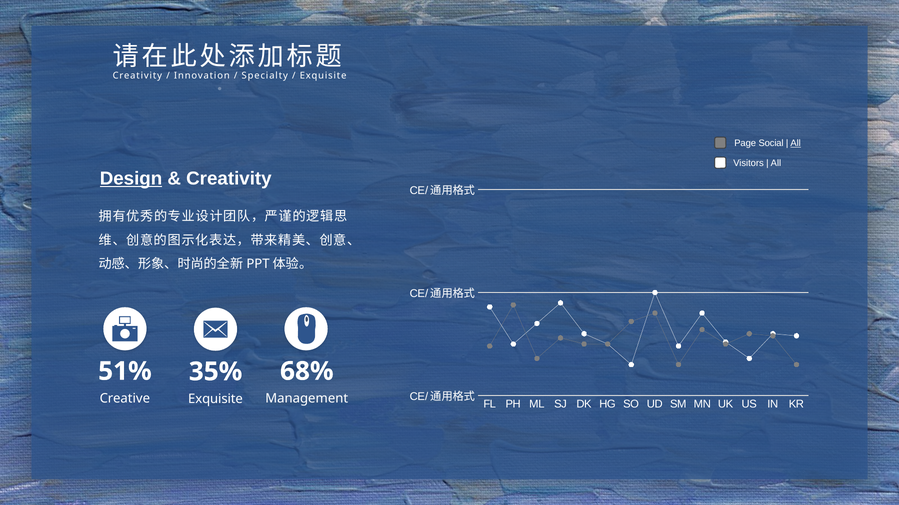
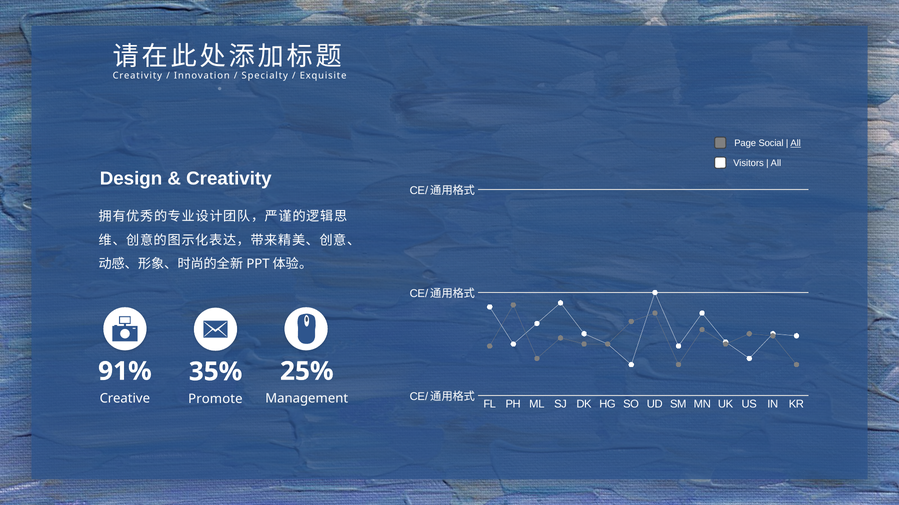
Design underline: present -> none
51%: 51% -> 91%
68%: 68% -> 25%
Creative Exquisite: Exquisite -> Promote
